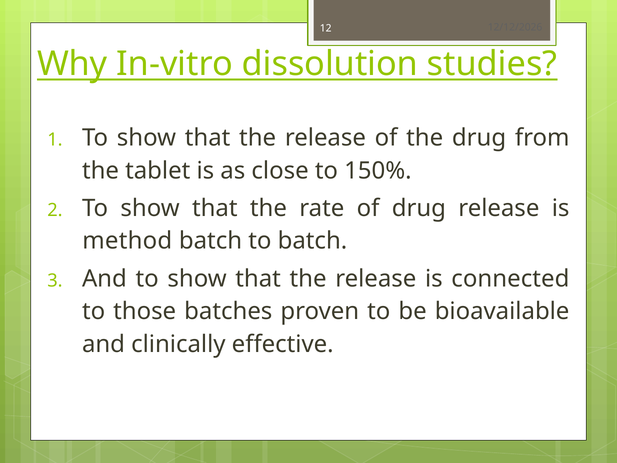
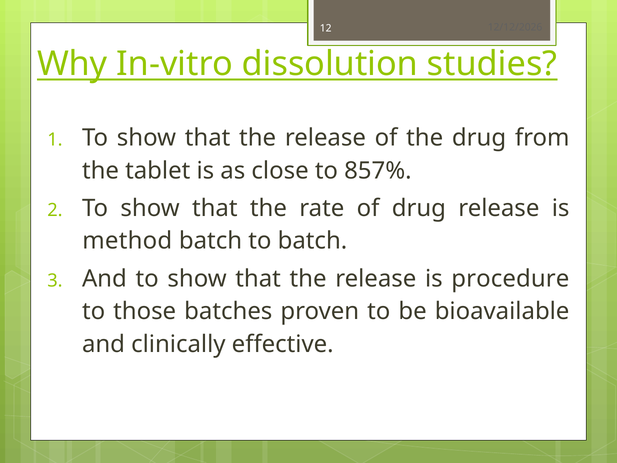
150%: 150% -> 857%
connected: connected -> procedure
